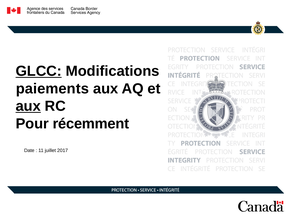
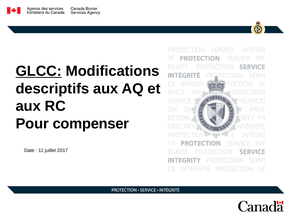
paiements: paiements -> descriptifs
aux at (28, 106) underline: present -> none
récemment: récemment -> compenser
